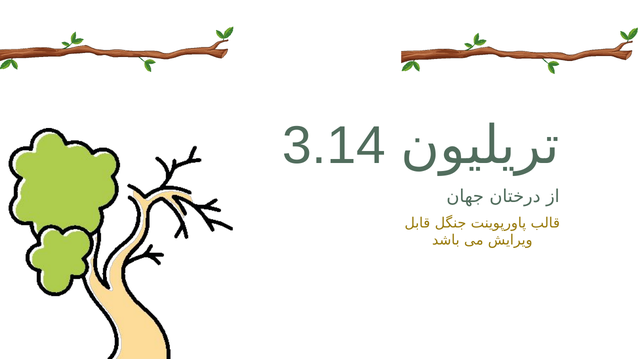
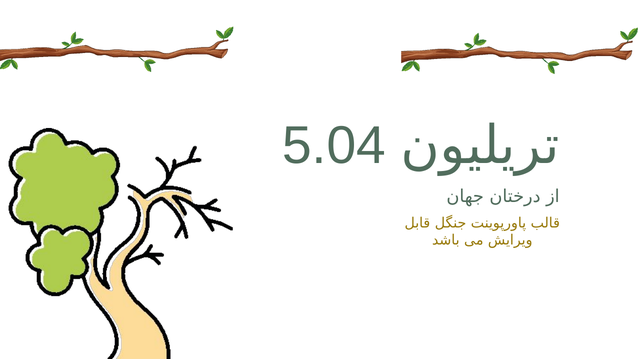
3.14: 3.14 -> 5.04
